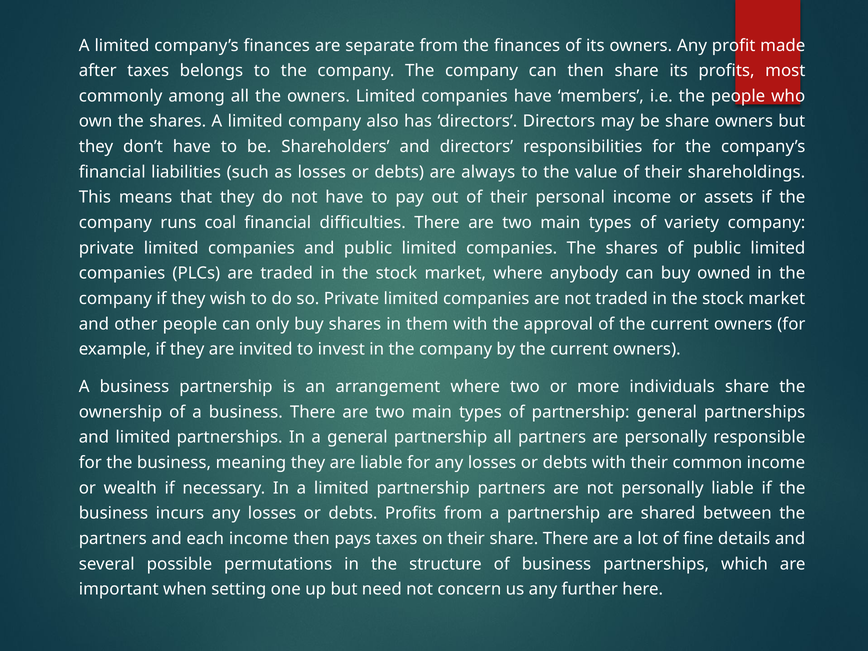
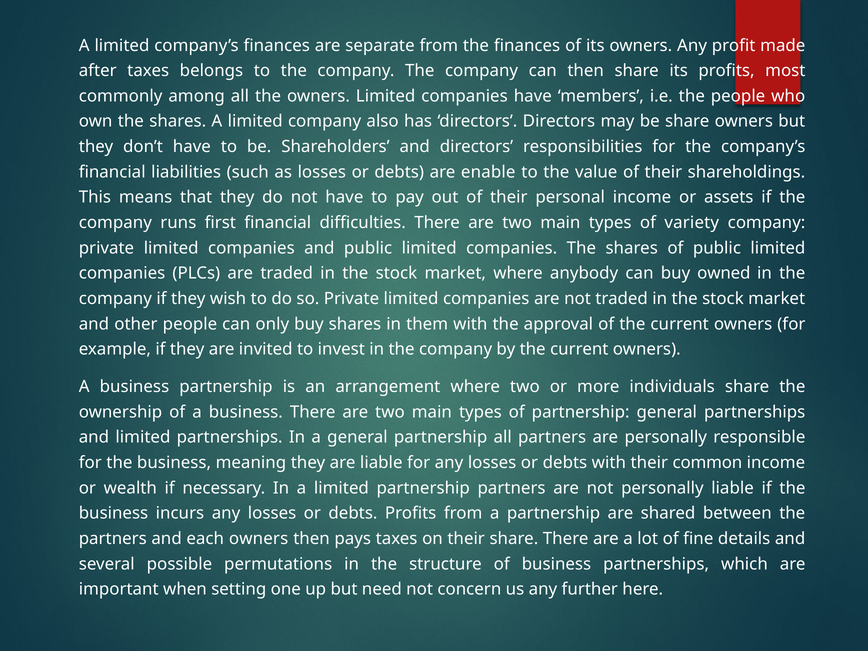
always: always -> enable
coal: coal -> first
each income: income -> owners
